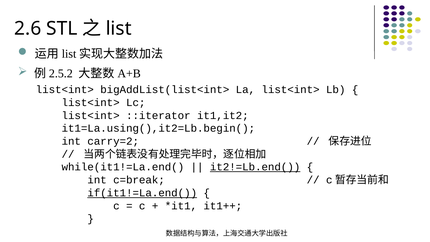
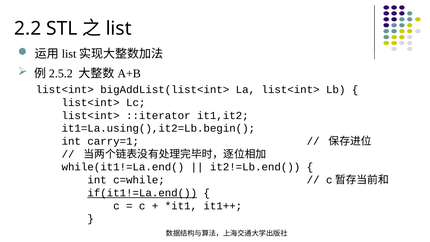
2.6: 2.6 -> 2.2
carry=2: carry=2 -> carry=1
it2!=Lb.end( underline: present -> none
c=break: c=break -> c=while
